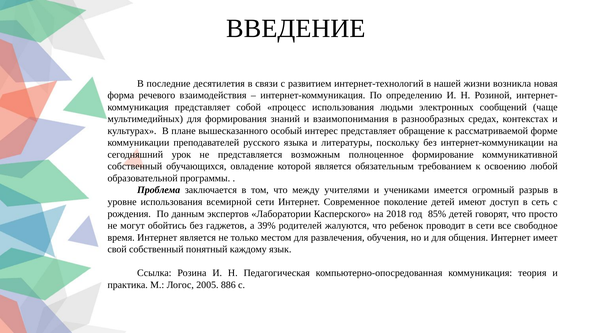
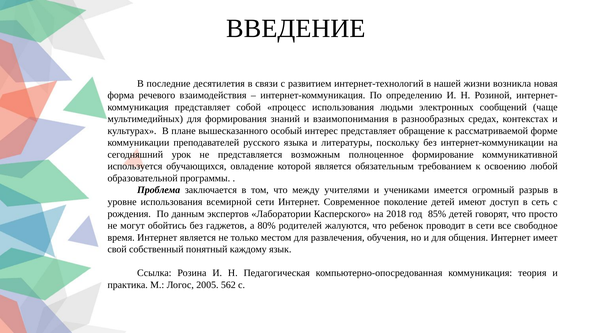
собственный at (135, 166): собственный -> используется
39%: 39% -> 80%
886: 886 -> 562
